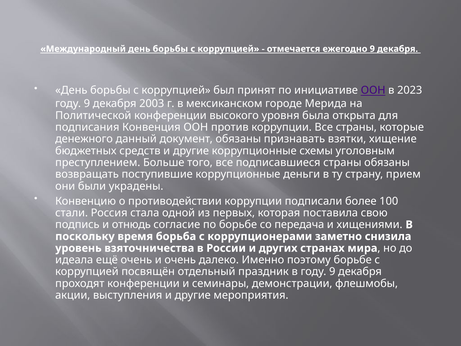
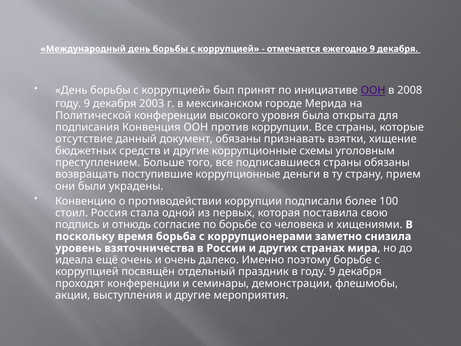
2023: 2023 -> 2008
денежного: денежного -> отсутствие
стали: стали -> стоил
передача: передача -> человека
